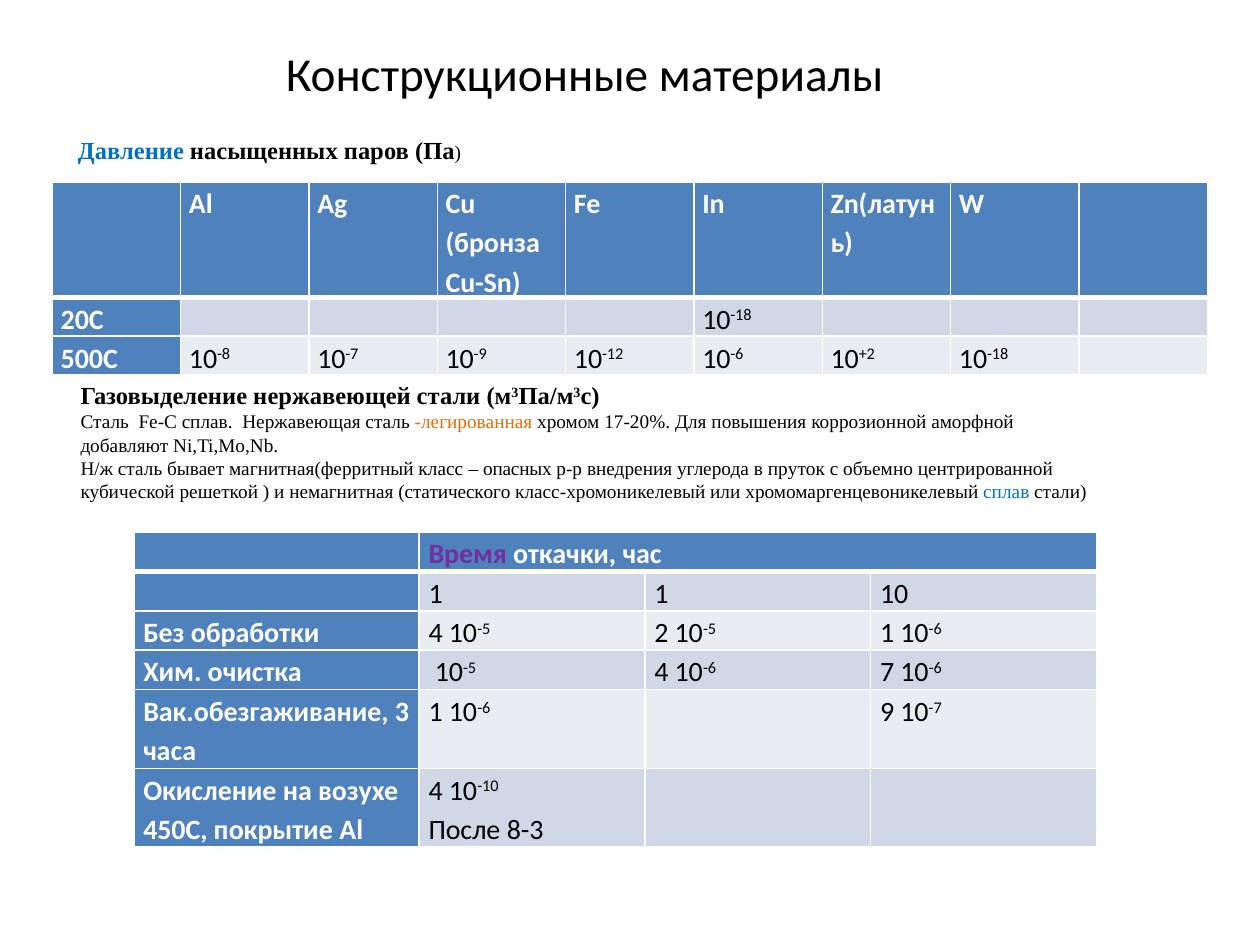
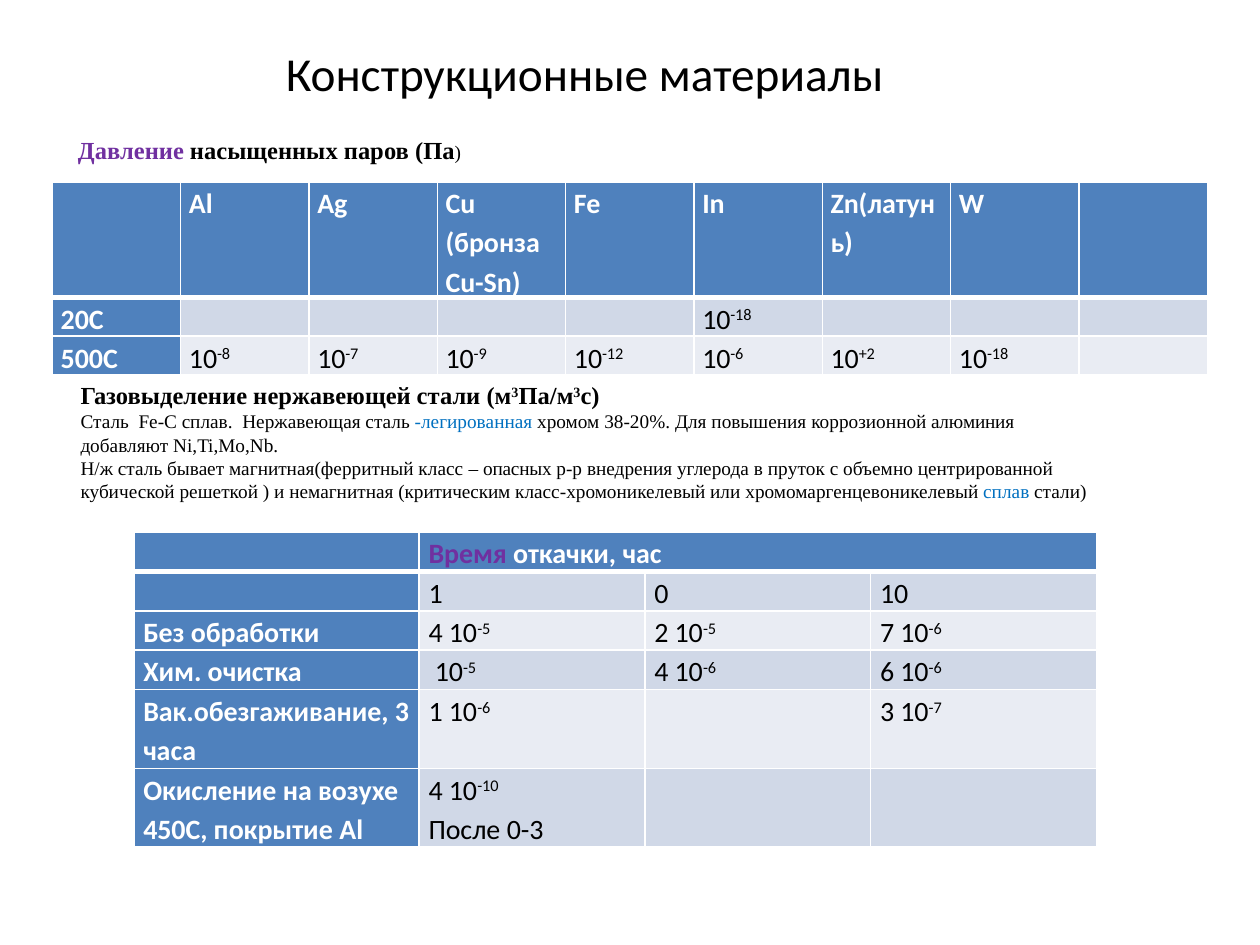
Давление colour: blue -> purple
легированная colour: orange -> blue
17-20%: 17-20% -> 38-20%
аморфной: аморфной -> алюминия
статического: статического -> критическим
1 1: 1 -> 0
10-5 1: 1 -> 7
7: 7 -> 6
10-6 9: 9 -> 3
8-3: 8-3 -> 0-3
